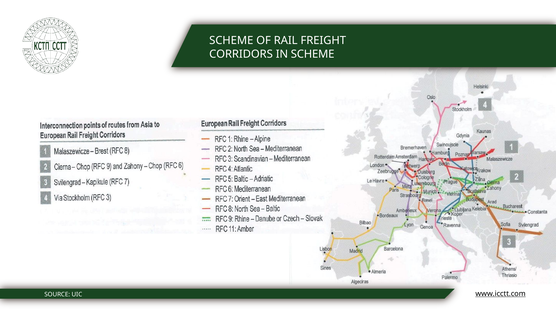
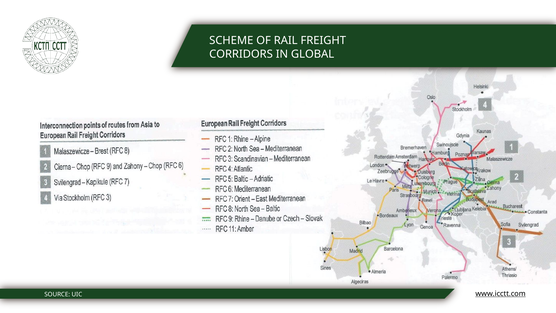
IN SCHEME: SCHEME -> GLOBAL
